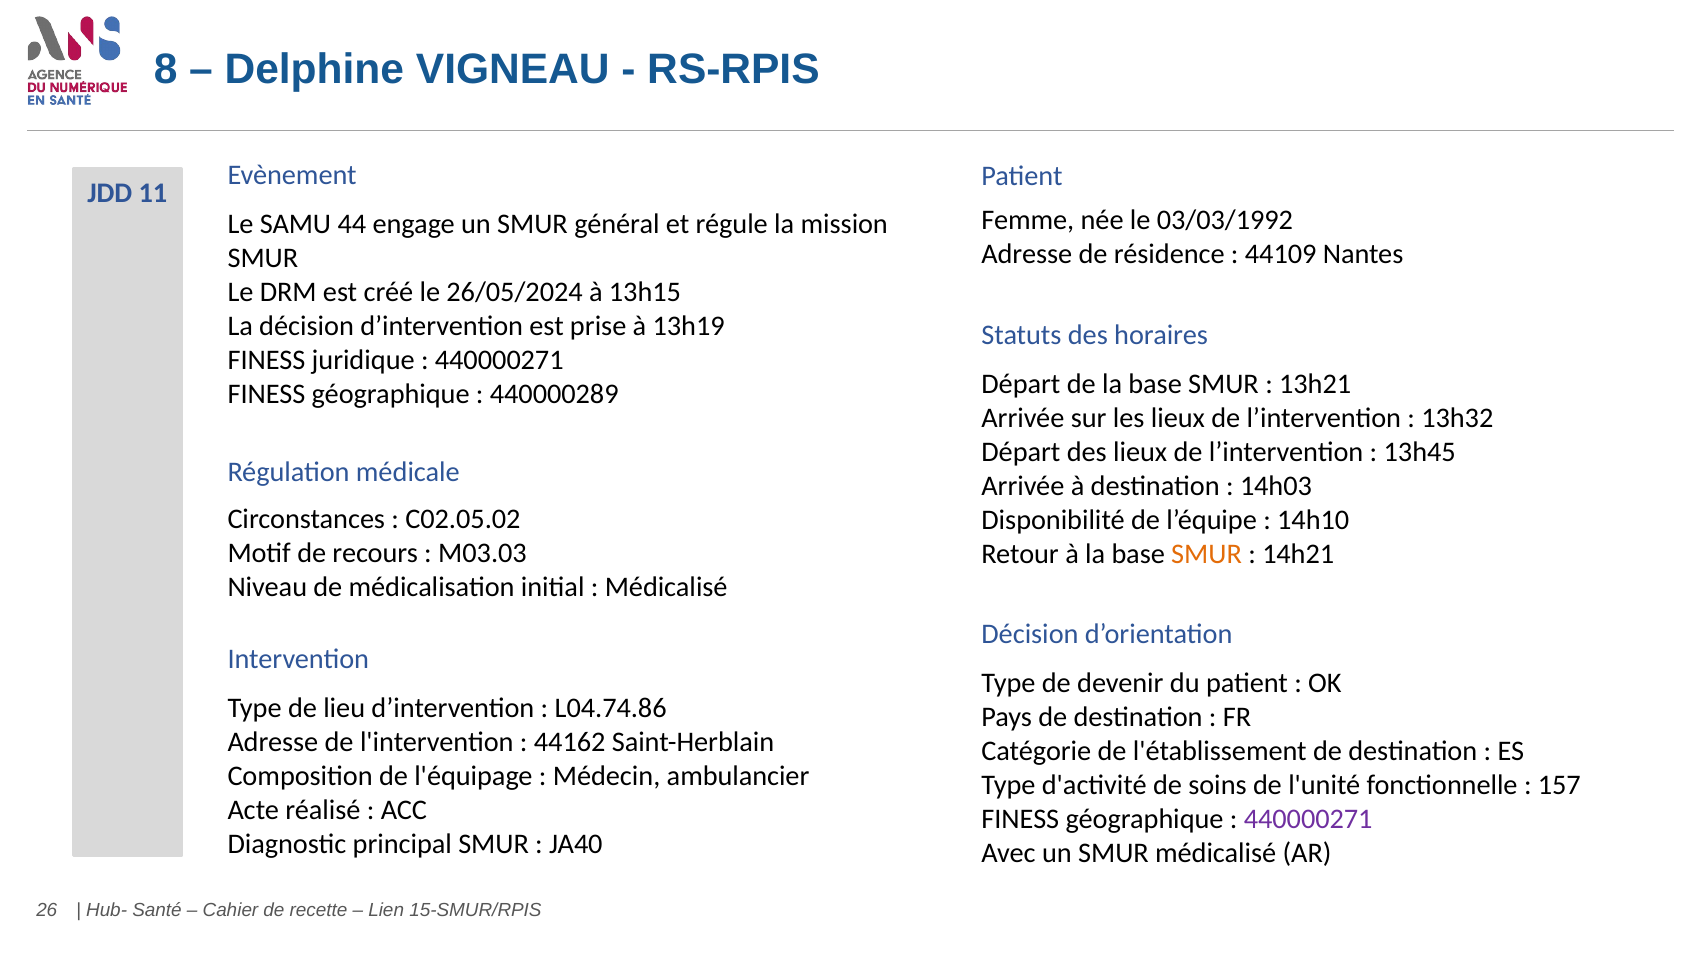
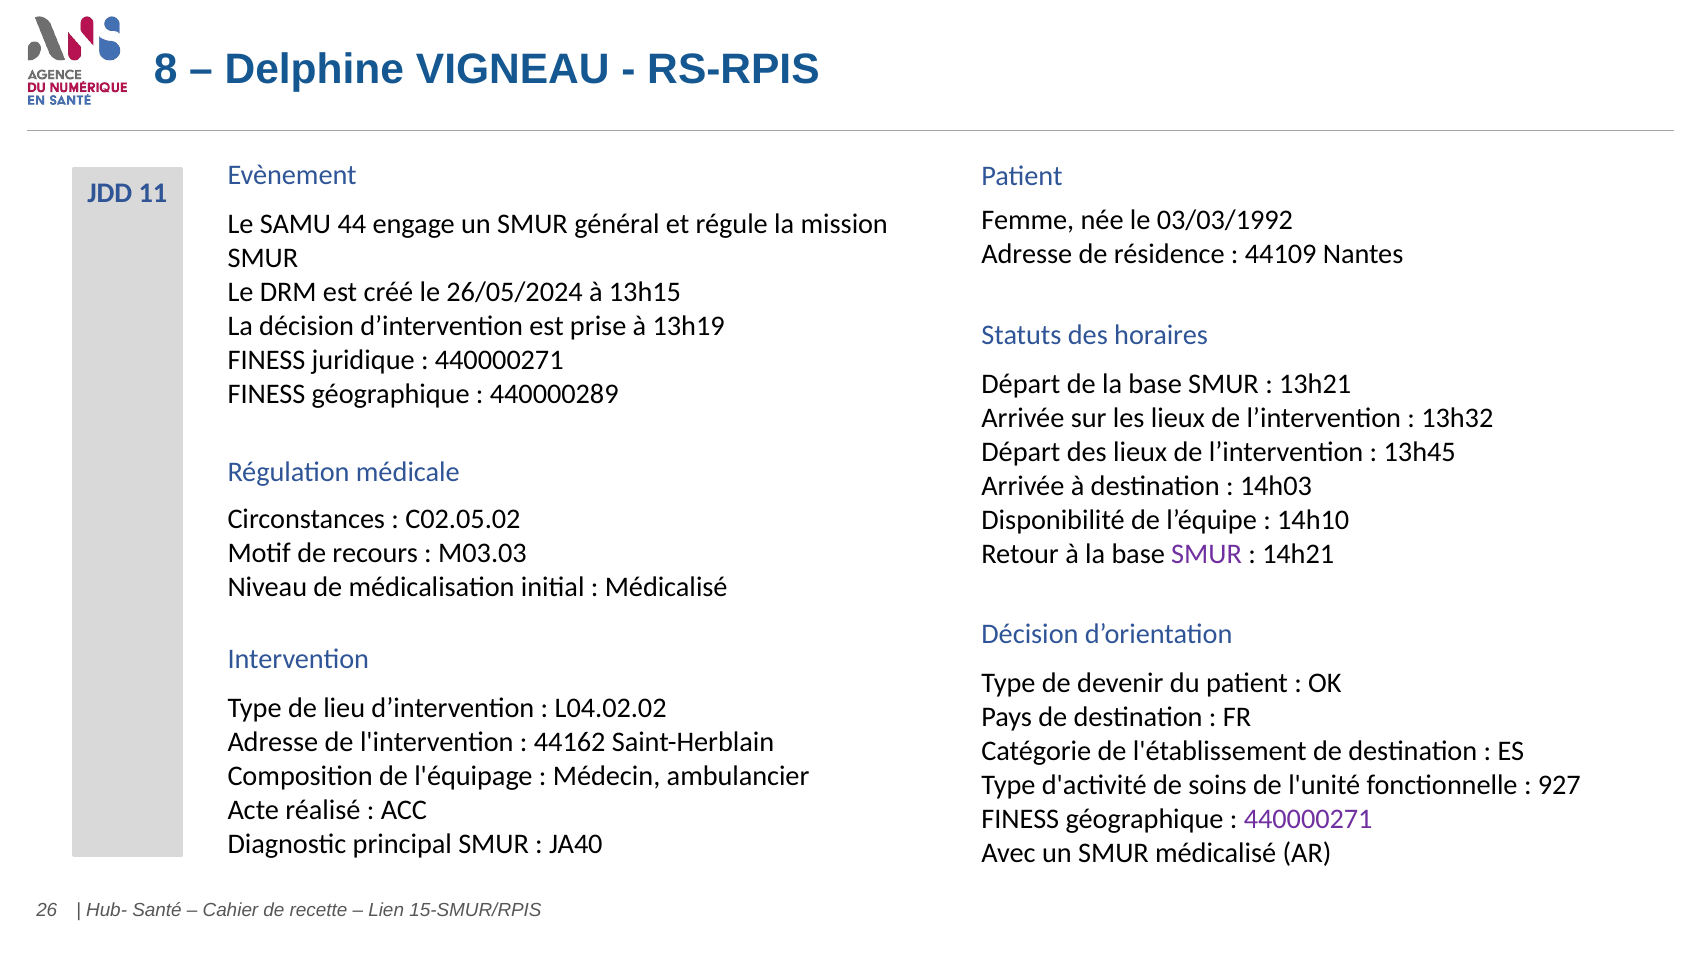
SMUR at (1207, 554) colour: orange -> purple
L04.74.86: L04.74.86 -> L04.02.02
157: 157 -> 927
